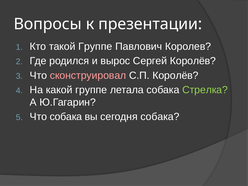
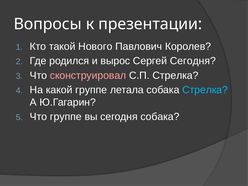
такой Группе: Группе -> Нового
Сергей Королёв: Королёв -> Сегодня
С.П Королёв: Королёв -> Стрелка
Стрелка at (205, 90) colour: light green -> light blue
Что собака: собака -> группе
